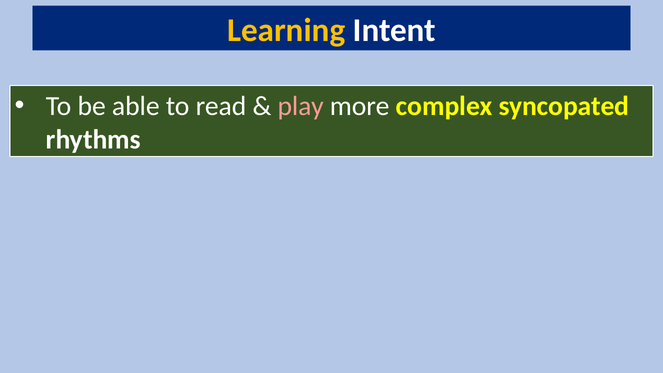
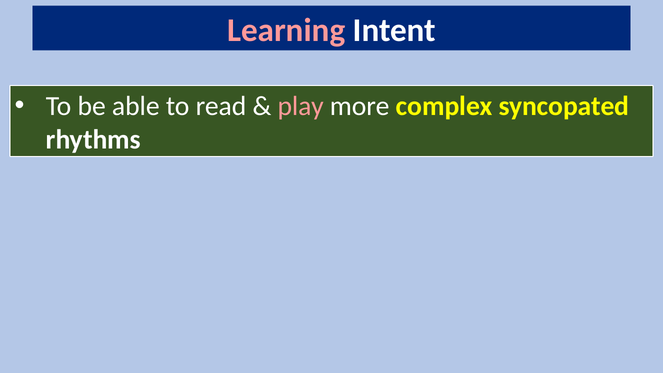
Learning colour: yellow -> pink
